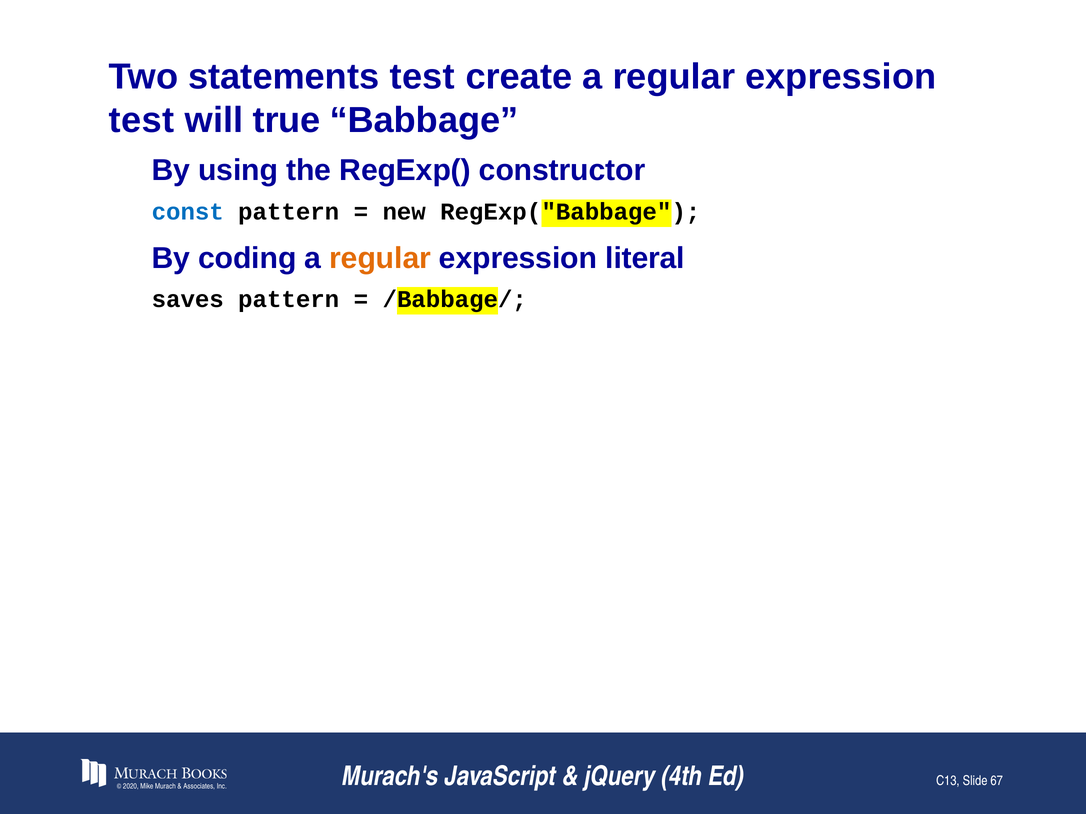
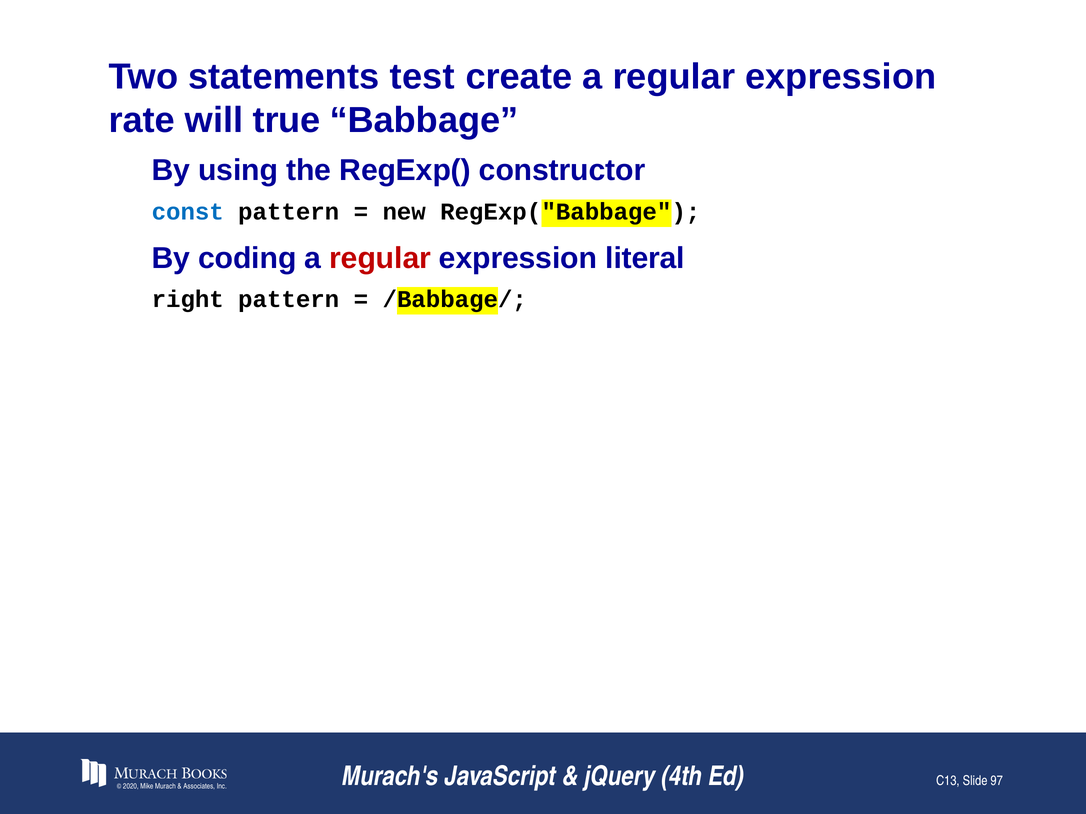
test at (142, 120): test -> rate
regular at (380, 258) colour: orange -> red
saves: saves -> right
67: 67 -> 97
